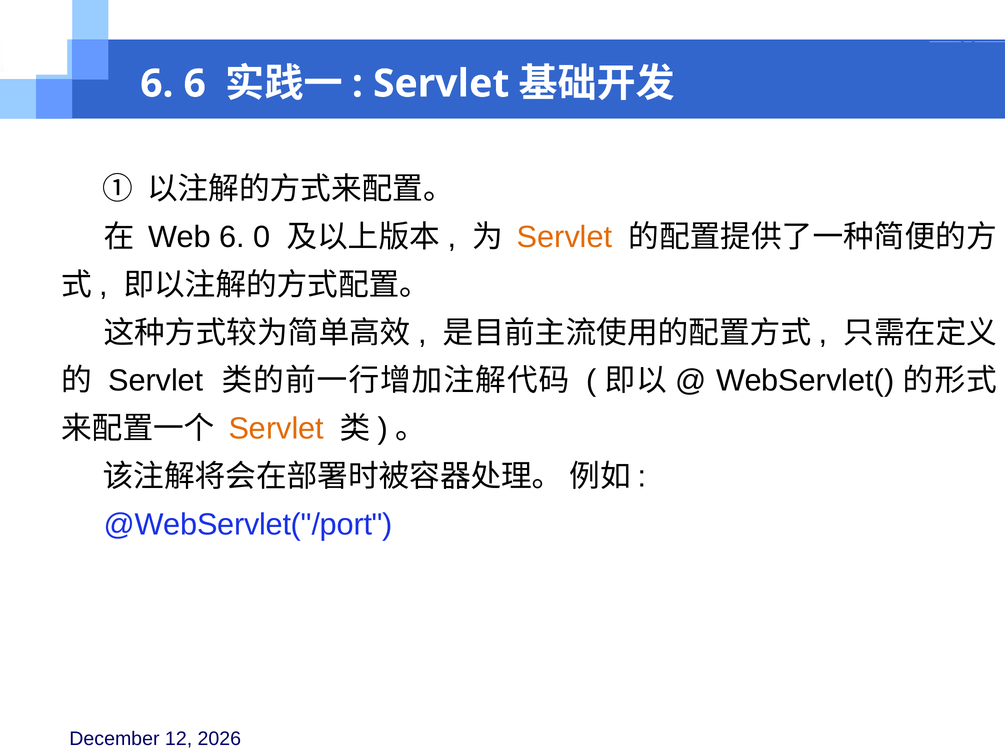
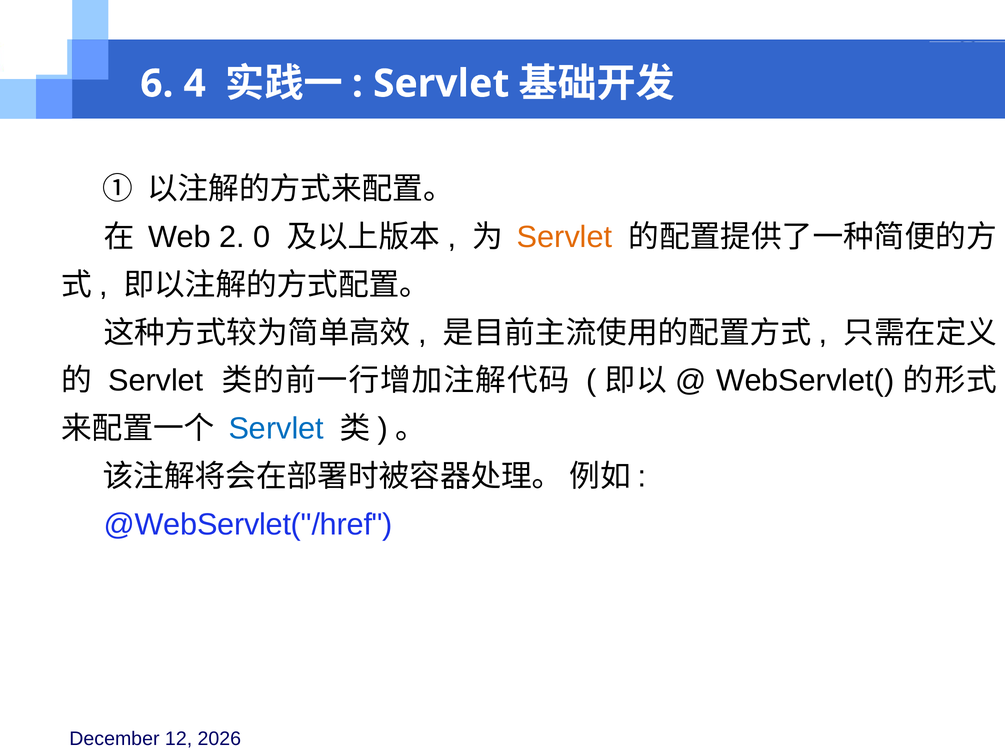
6 6: 6 -> 4
Web 6: 6 -> 2
Servlet at (276, 429) colour: orange -> blue
@WebServlet("/port: @WebServlet("/port -> @WebServlet("/href
